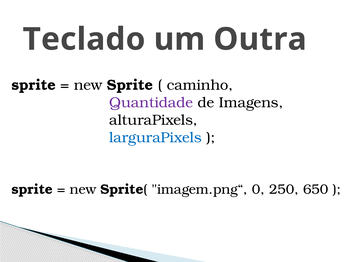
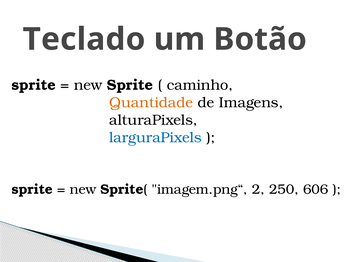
Outra: Outra -> Botão
Quantidade colour: purple -> orange
0: 0 -> 2
650: 650 -> 606
